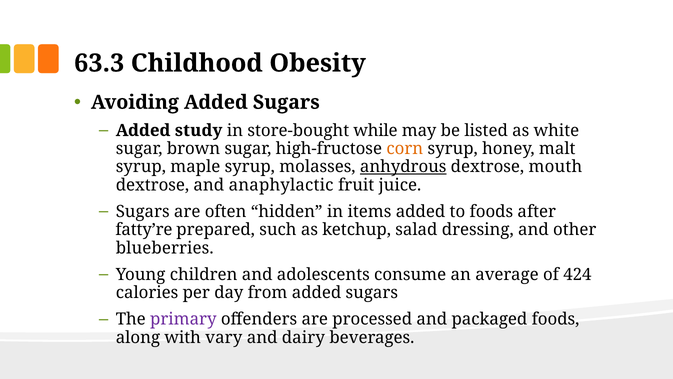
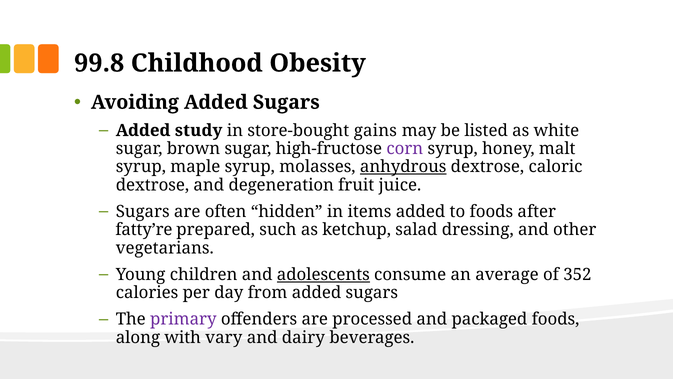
63.3: 63.3 -> 99.8
while: while -> gains
corn colour: orange -> purple
mouth: mouth -> caloric
anaphylactic: anaphylactic -> degeneration
blueberries: blueberries -> vegetarians
adolescents underline: none -> present
424: 424 -> 352
